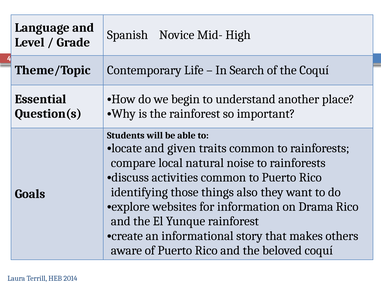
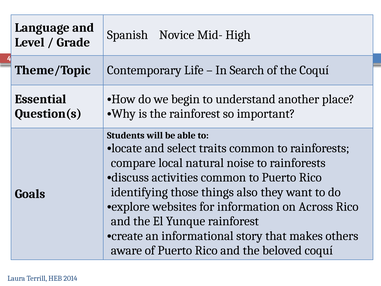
given: given -> select
Drama: Drama -> Across
